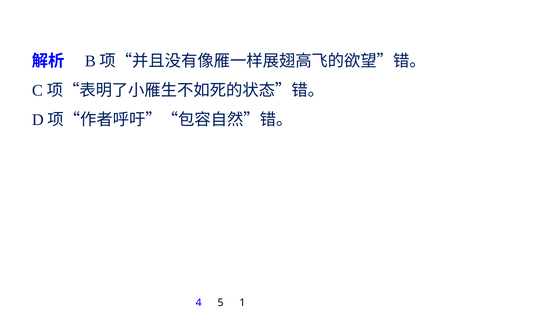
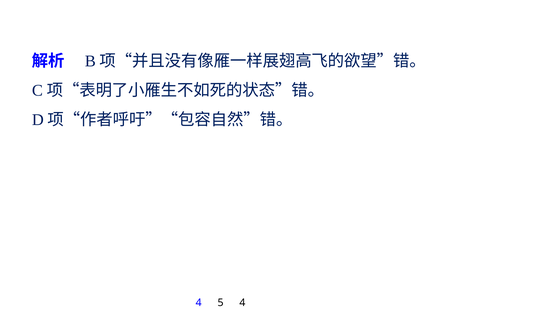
5 1: 1 -> 4
